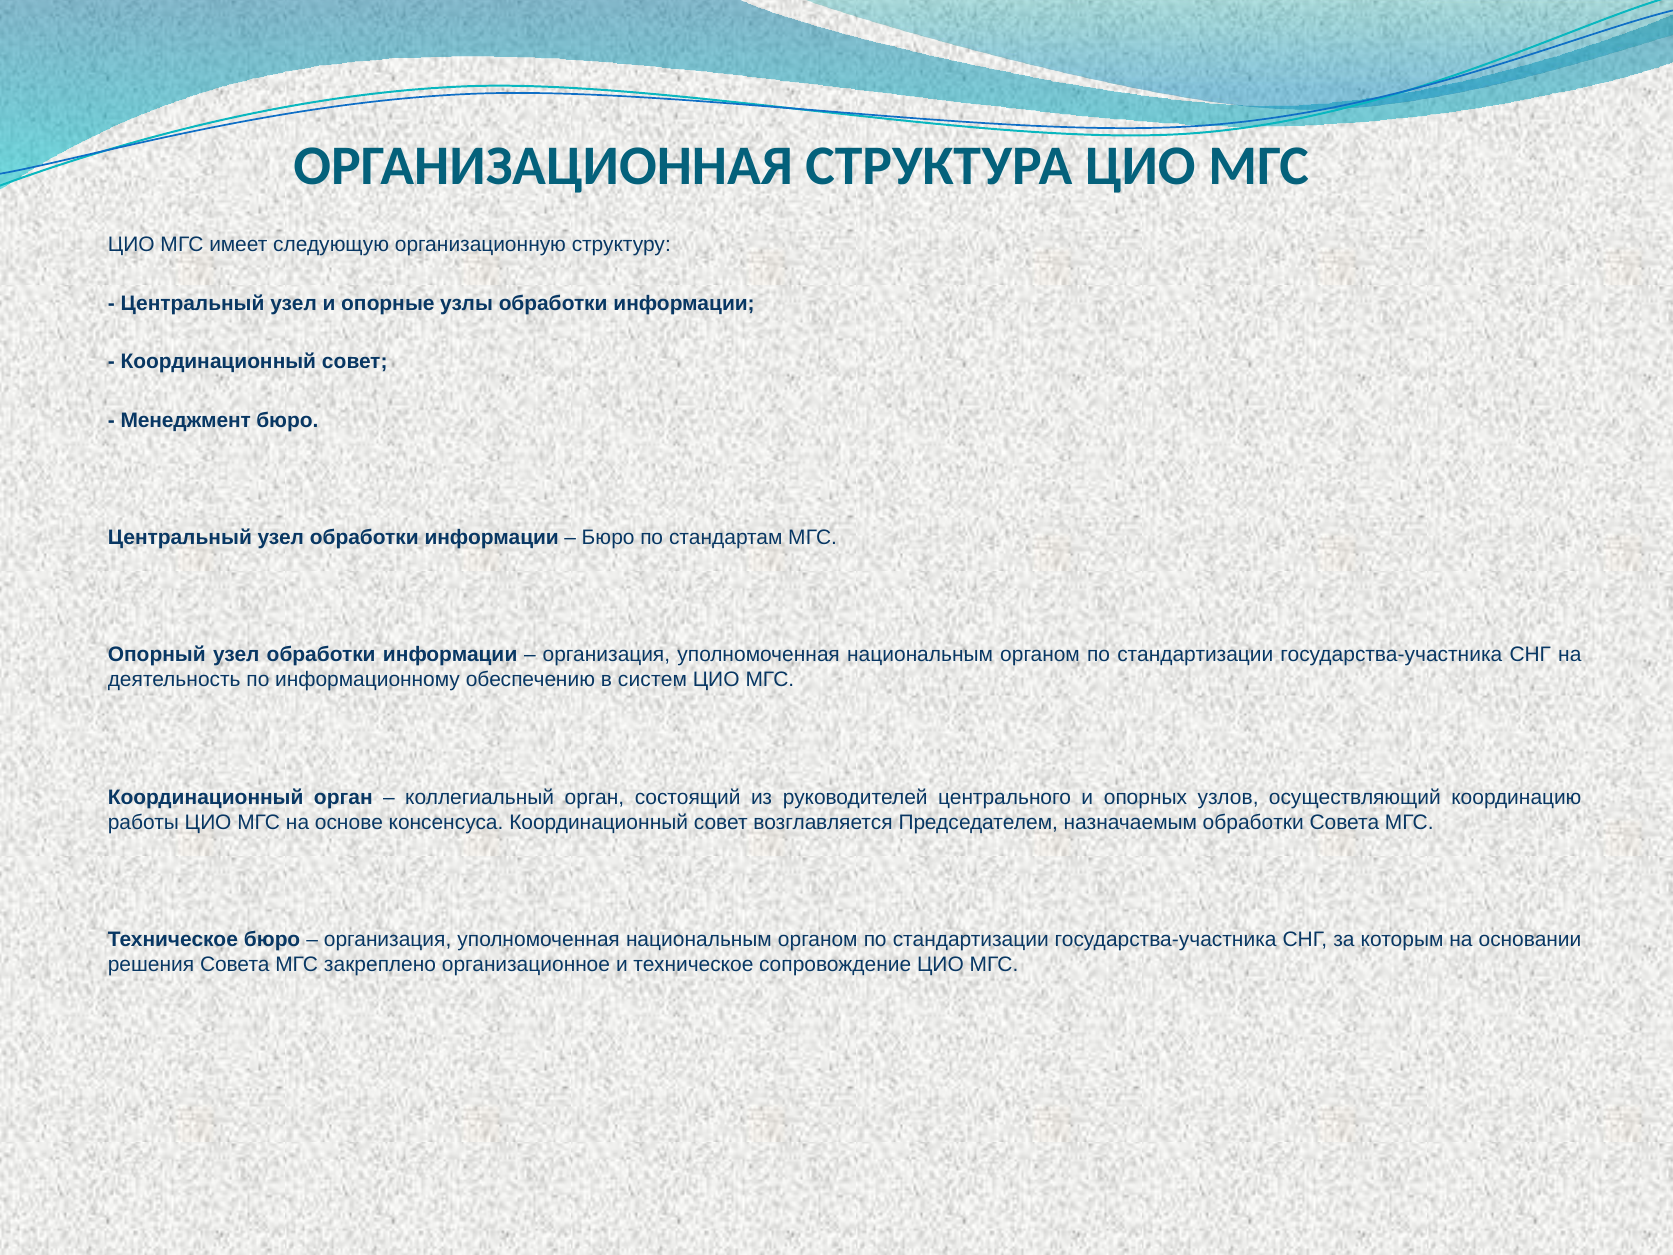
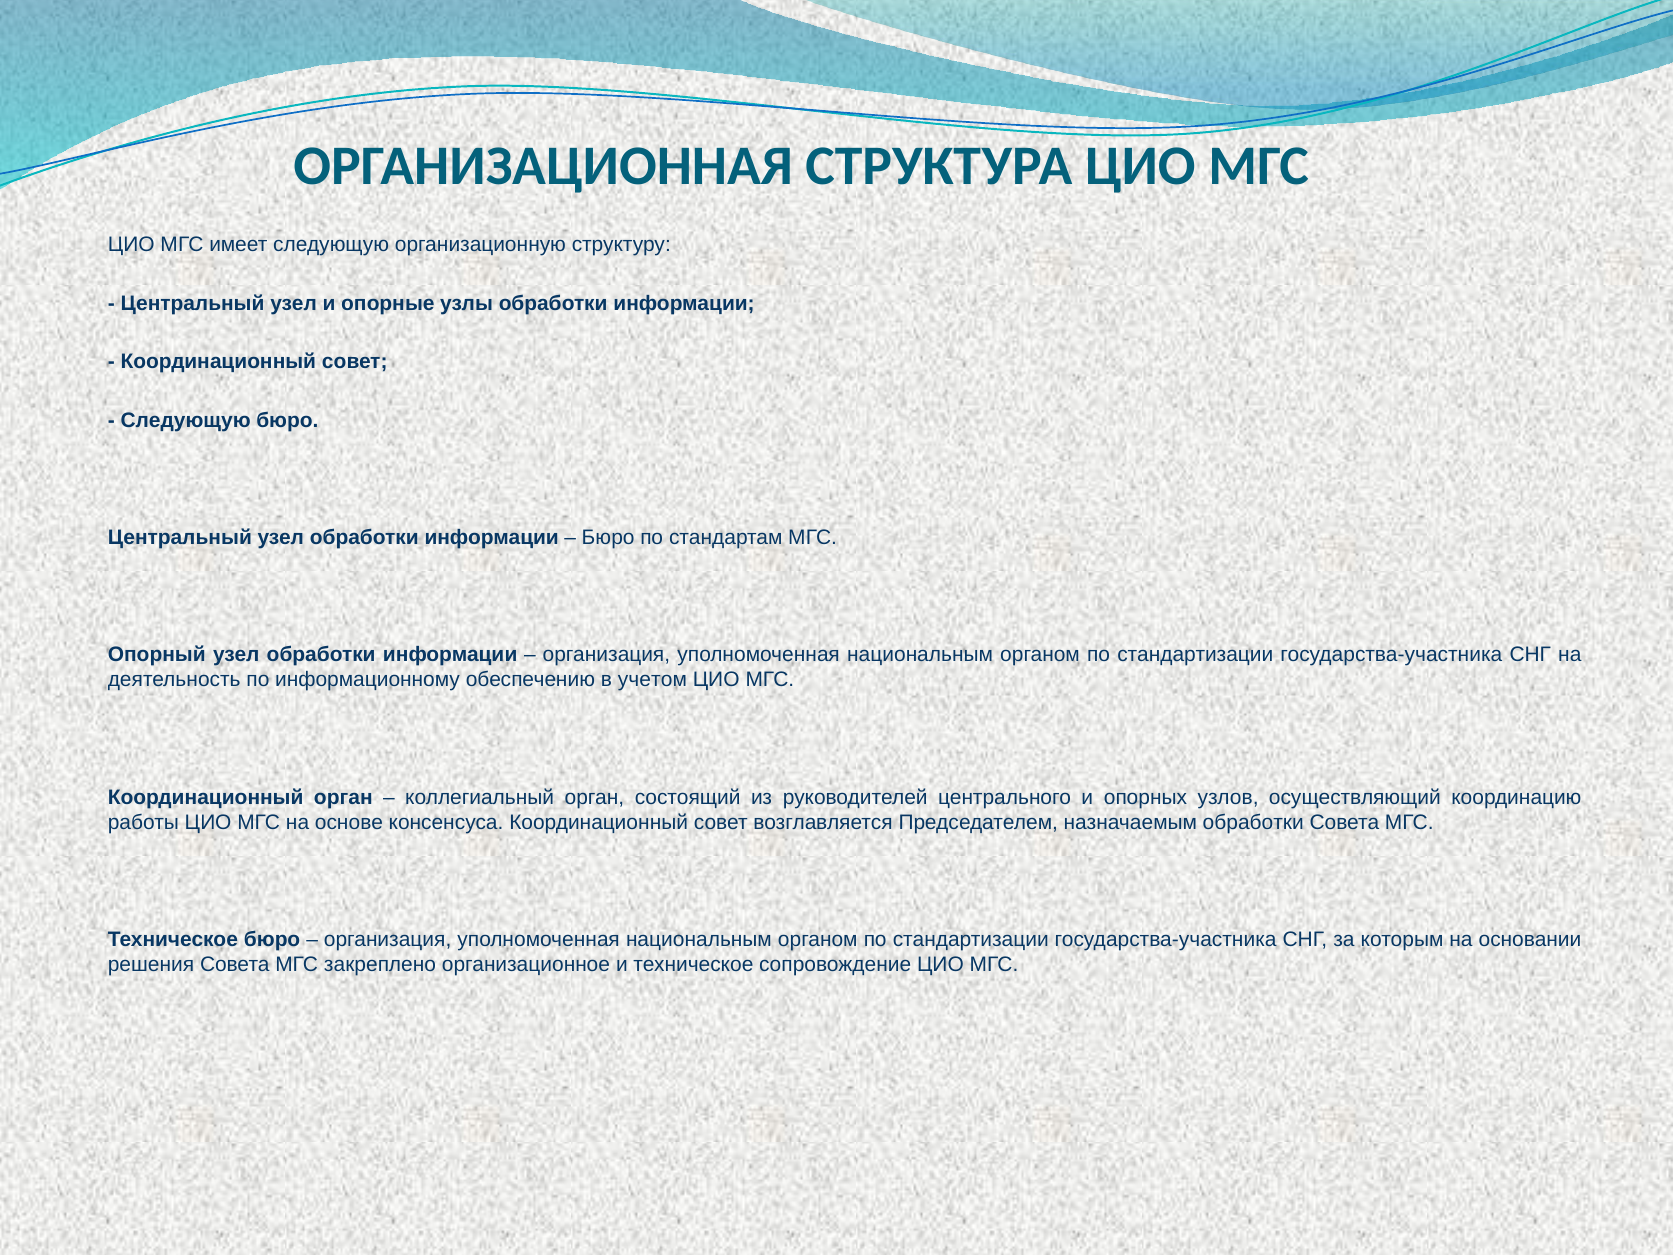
Менеджмент at (186, 420): Менеджмент -> Следующую
систем: систем -> учетом
